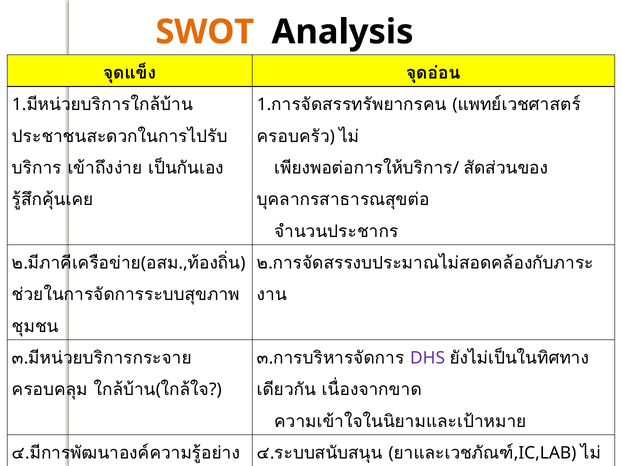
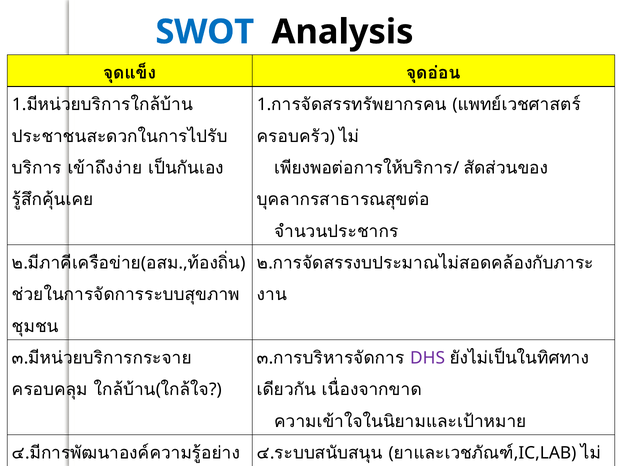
SWOT colour: orange -> blue
